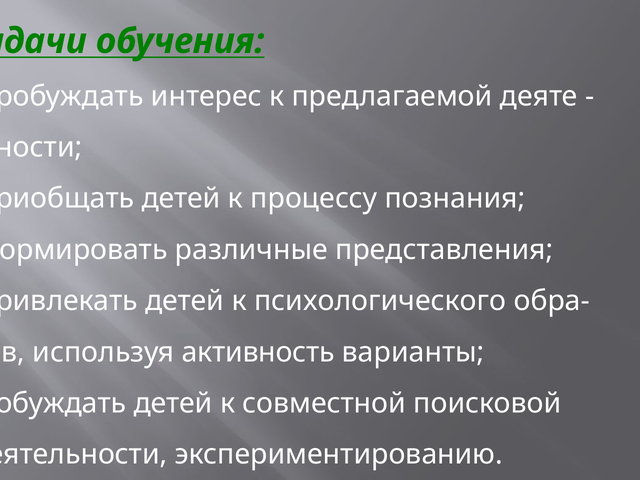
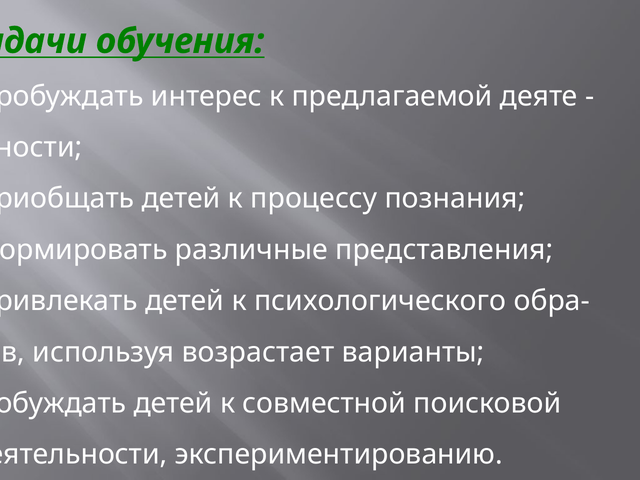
активность: активность -> возрастает
